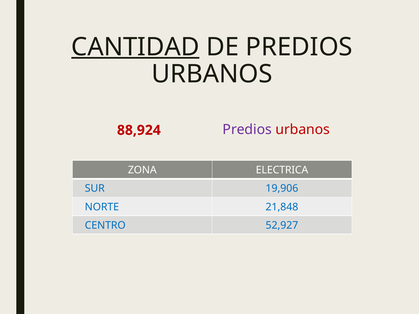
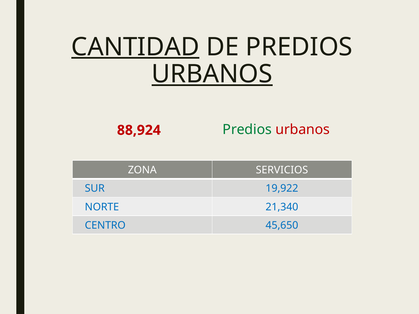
URBANOS at (212, 74) underline: none -> present
Predios at (247, 130) colour: purple -> green
ELECTRICA: ELECTRICA -> SERVICIOS
19,906: 19,906 -> 19,922
21,848: 21,848 -> 21,340
52,927: 52,927 -> 45,650
